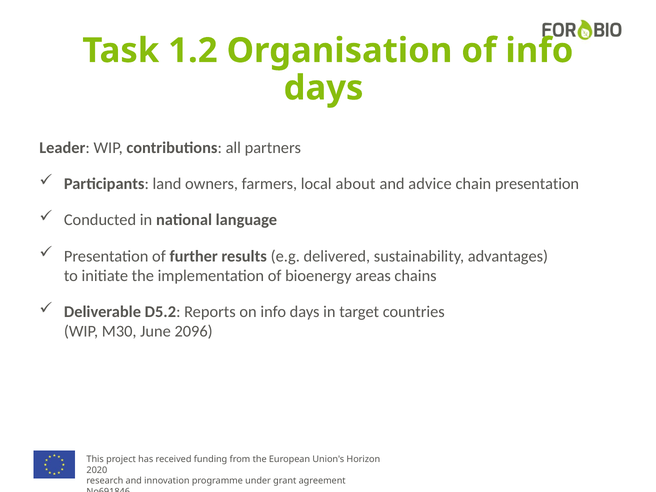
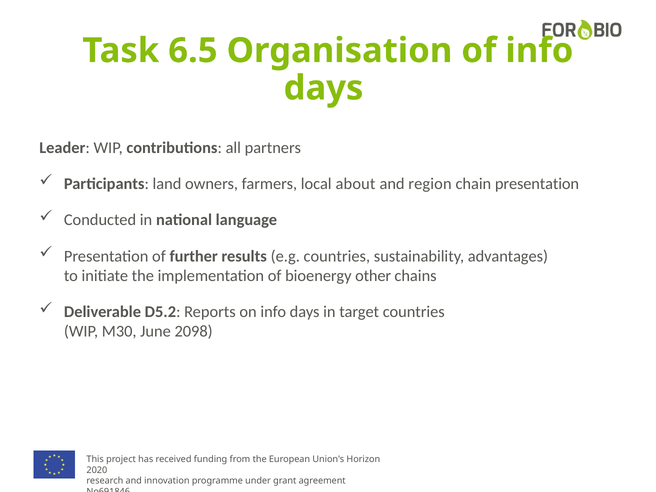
1.2: 1.2 -> 6.5
advice: advice -> region
e.g delivered: delivered -> countries
areas: areas -> other
2096: 2096 -> 2098
